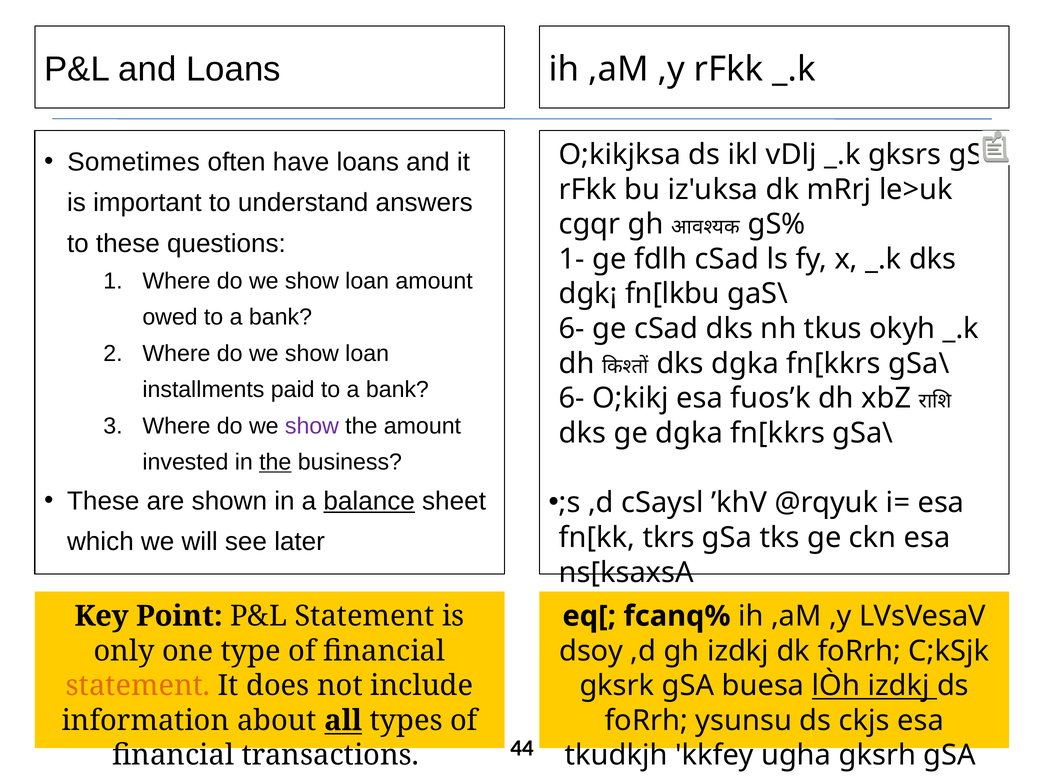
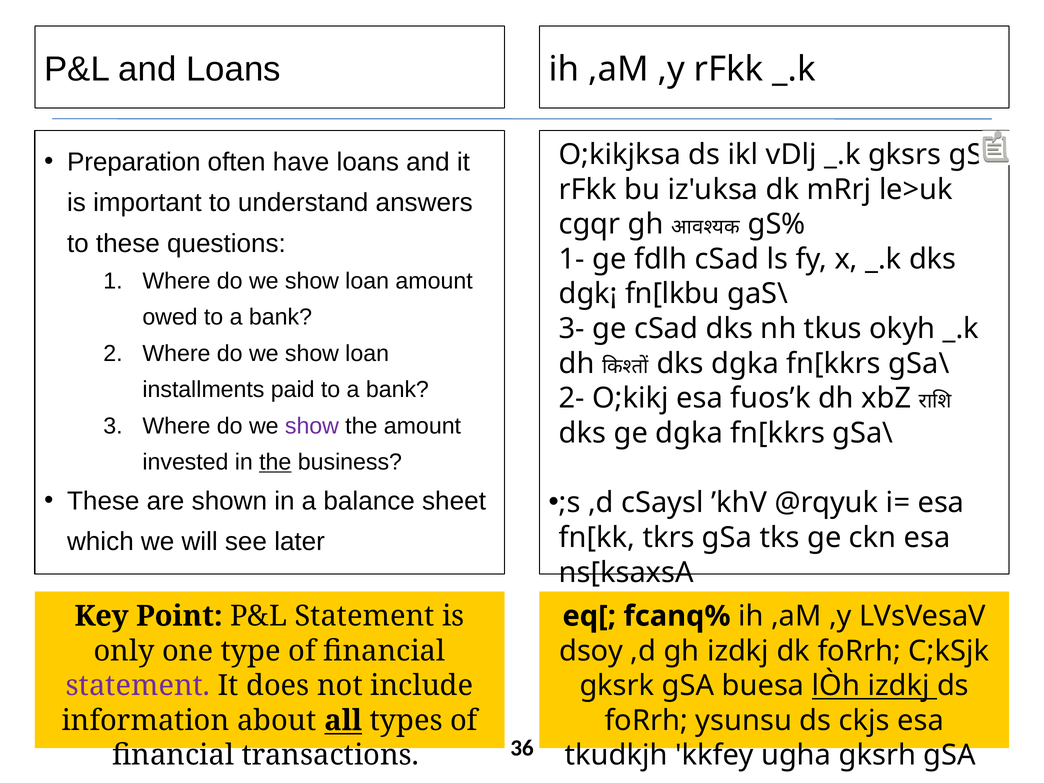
Sometimes: Sometimes -> Preparation
6- at (572, 329): 6- -> 3-
6- at (572, 398): 6- -> 2-
balance underline: present -> none
statement at (138, 686) colour: orange -> purple
44: 44 -> 36
